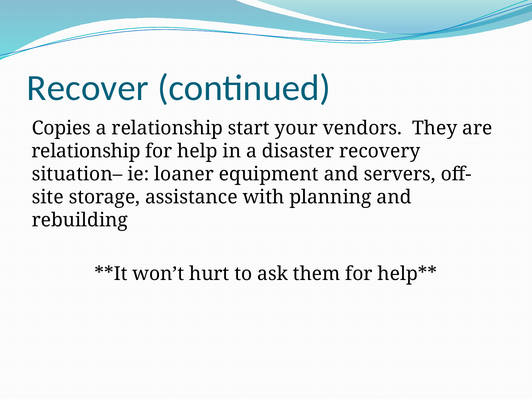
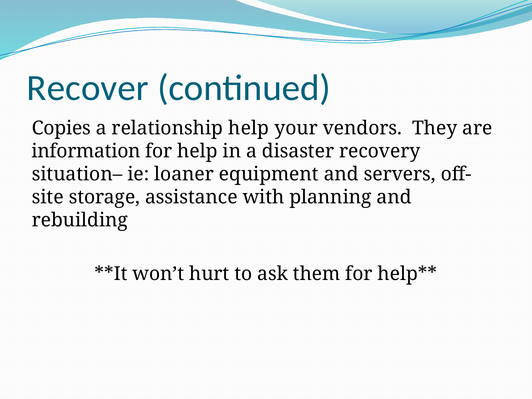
relationship start: start -> help
relationship at (86, 151): relationship -> information
